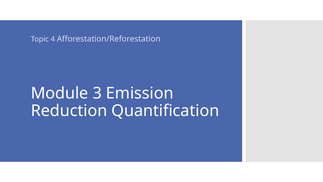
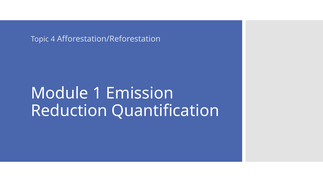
3: 3 -> 1
